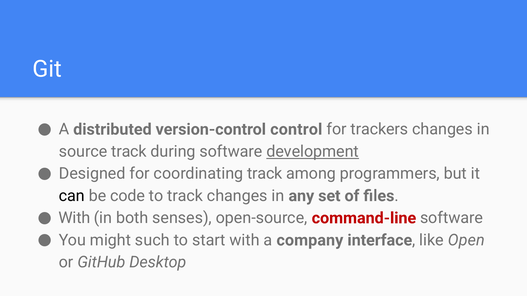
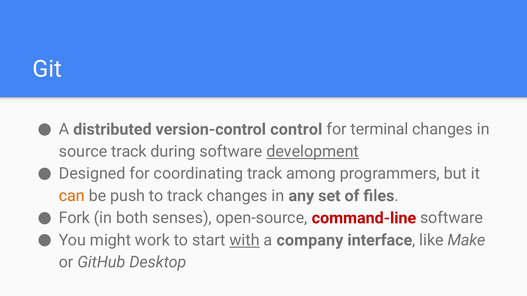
trackers: trackers -> terminal
can colour: black -> orange
code: code -> push
With at (74, 218): With -> Fork
such: such -> work
with at (245, 241) underline: none -> present
Open: Open -> Make
